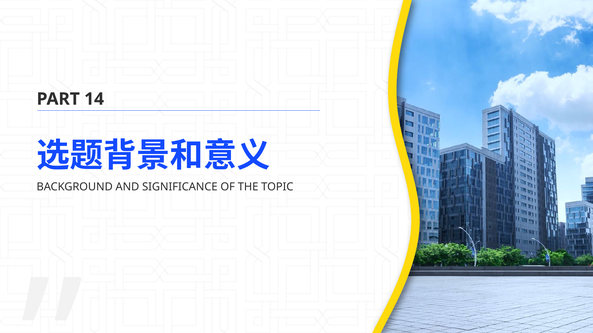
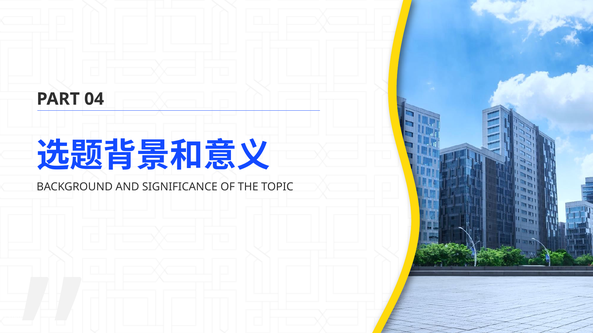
14: 14 -> 04
